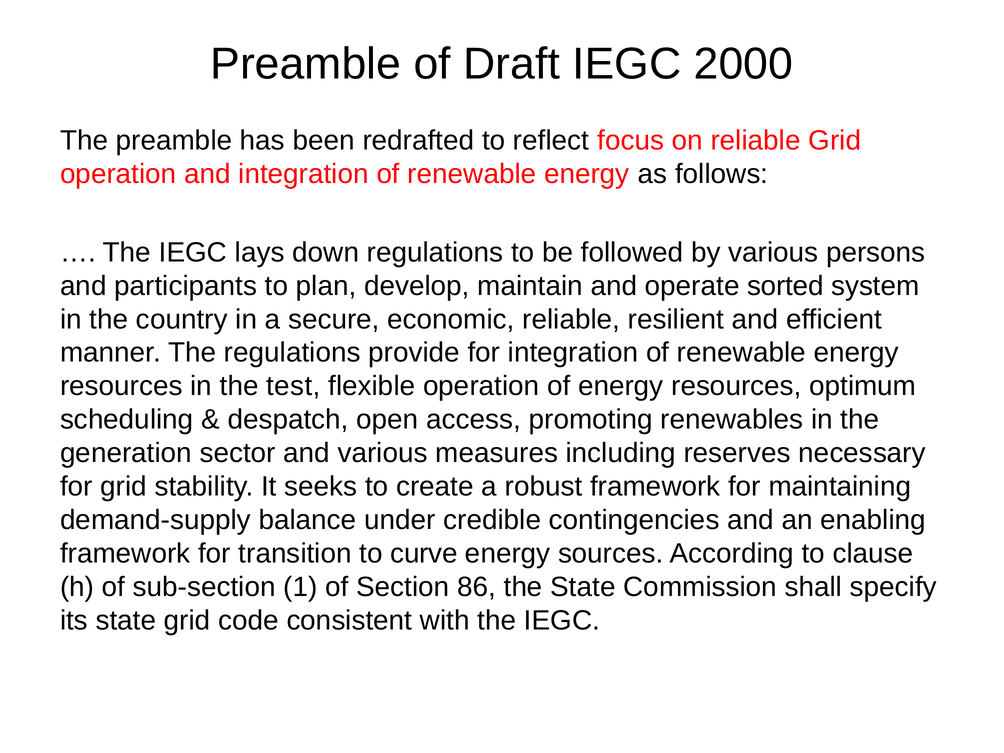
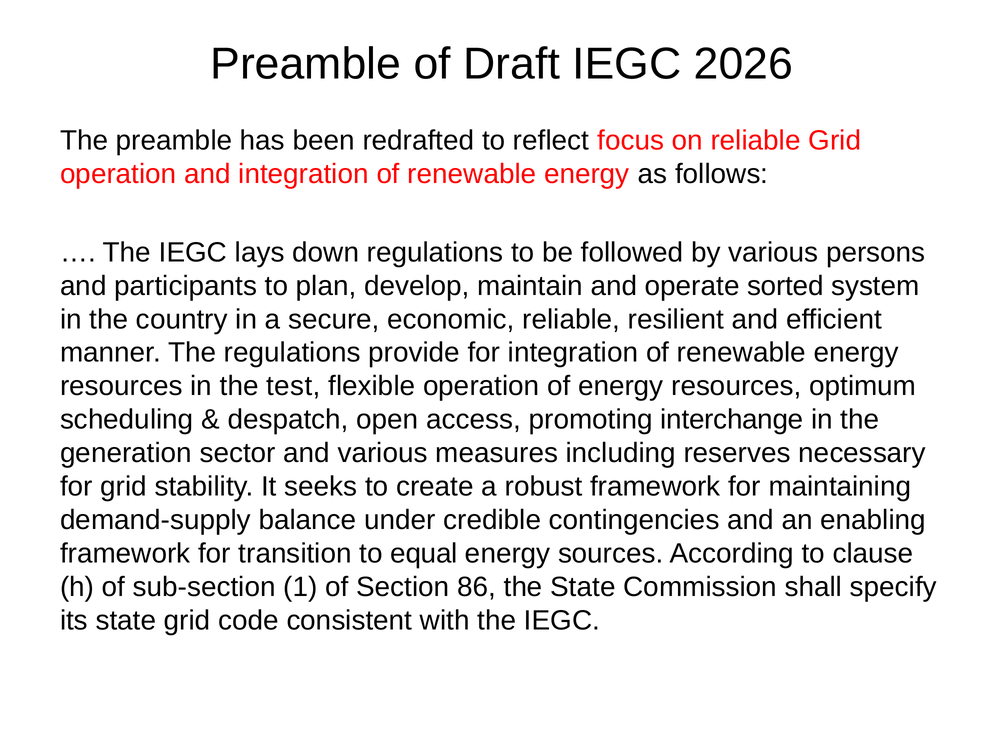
2000: 2000 -> 2026
renewables: renewables -> interchange
curve: curve -> equal
